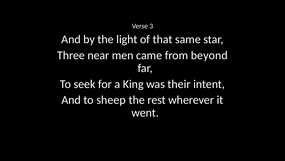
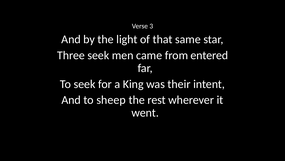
Three near: near -> seek
beyond: beyond -> entered
